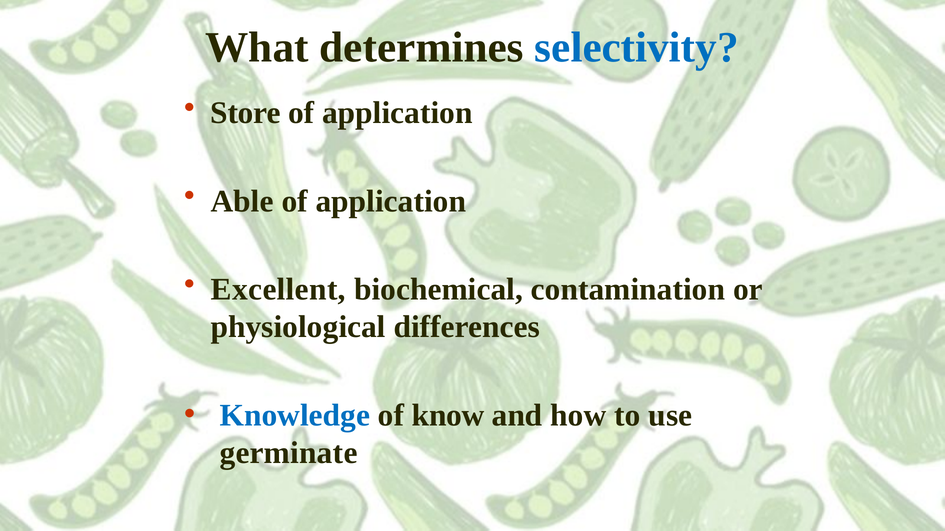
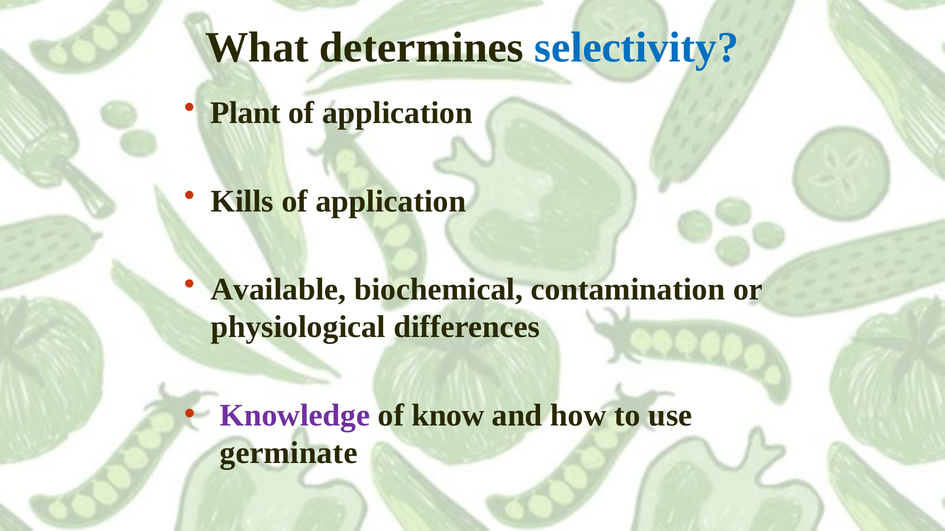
Store: Store -> Plant
Able: Able -> Kills
Excellent: Excellent -> Available
Knowledge colour: blue -> purple
